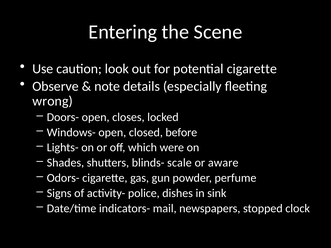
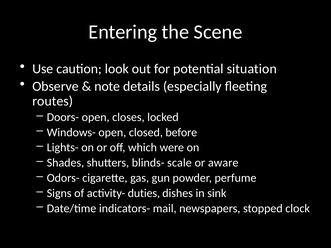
potential cigarette: cigarette -> situation
wrong: wrong -> routes
police: police -> duties
